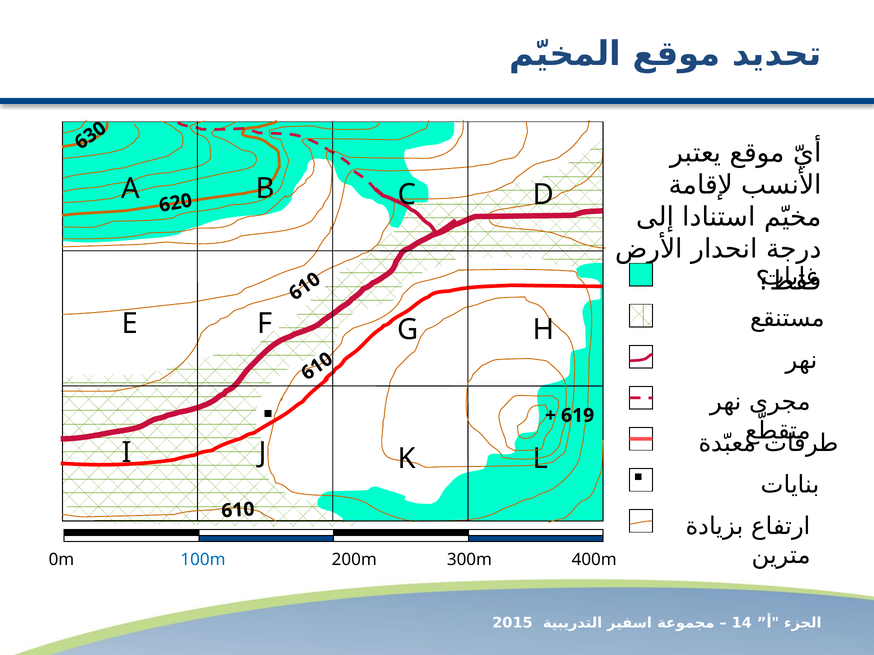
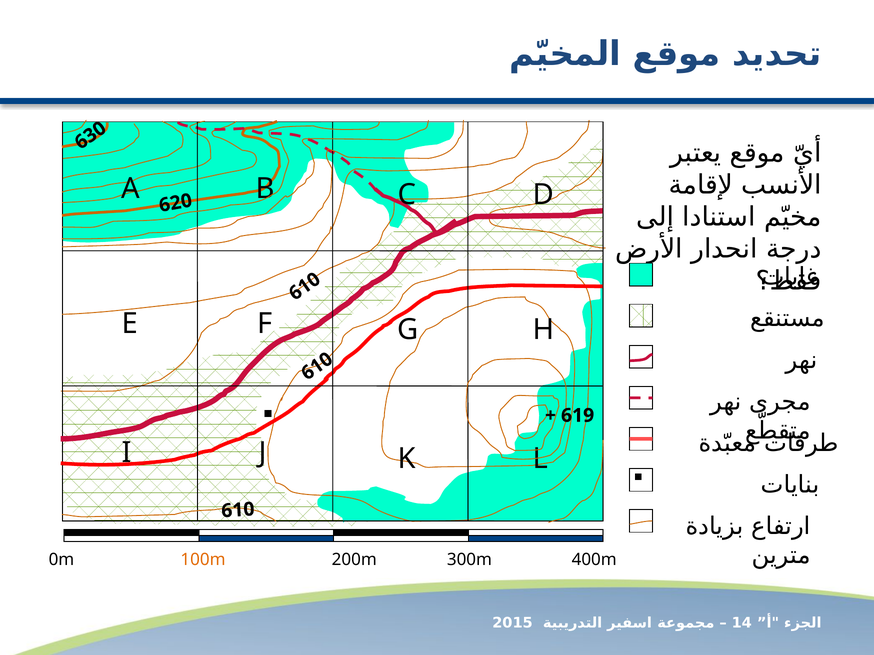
100m colour: blue -> orange
